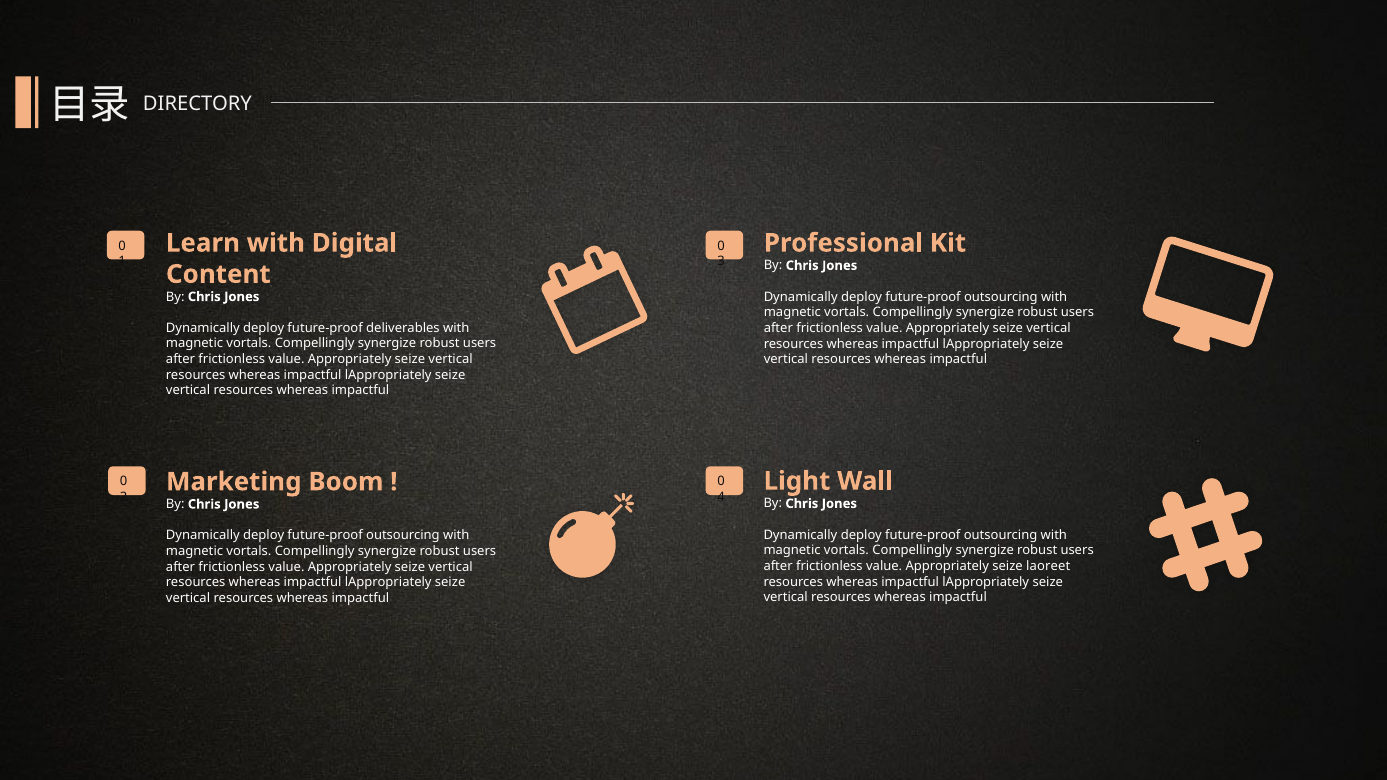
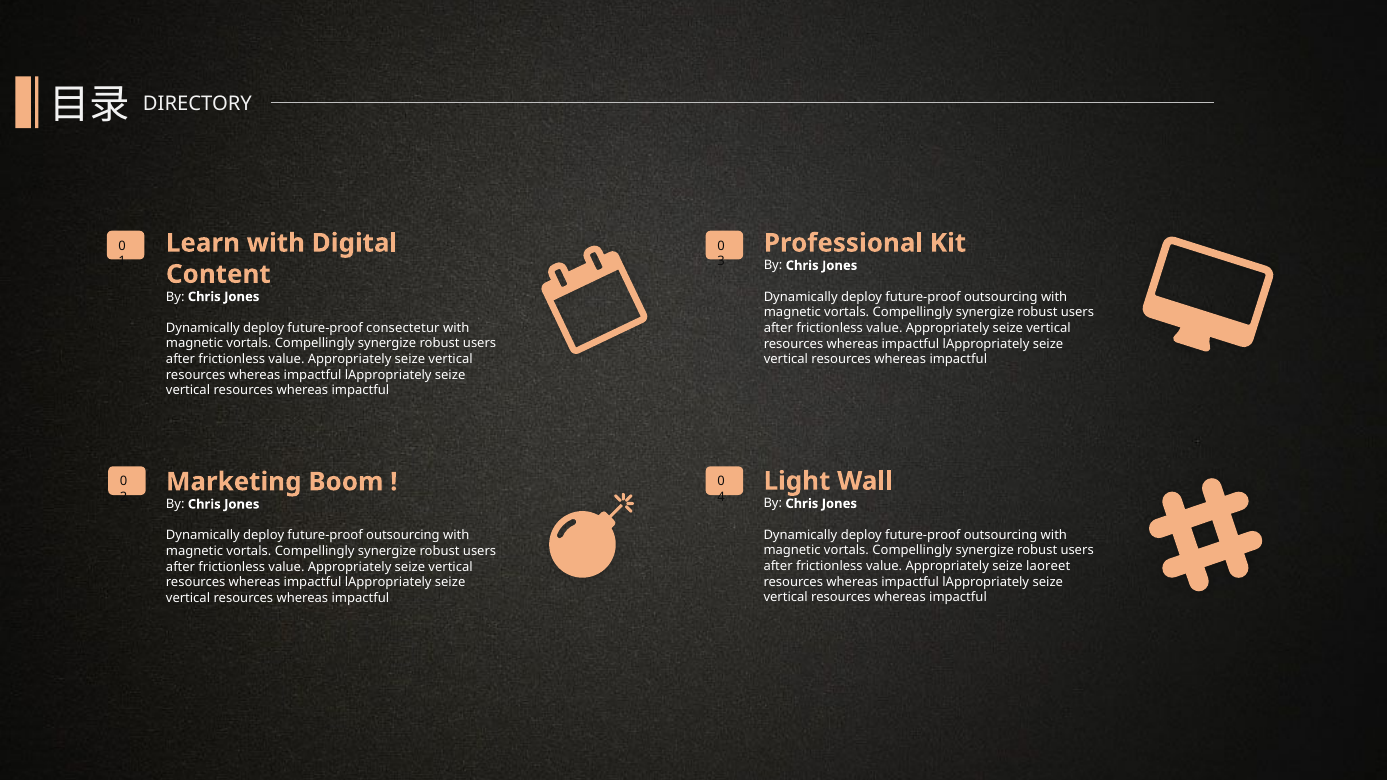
deliverables: deliverables -> consectetur
